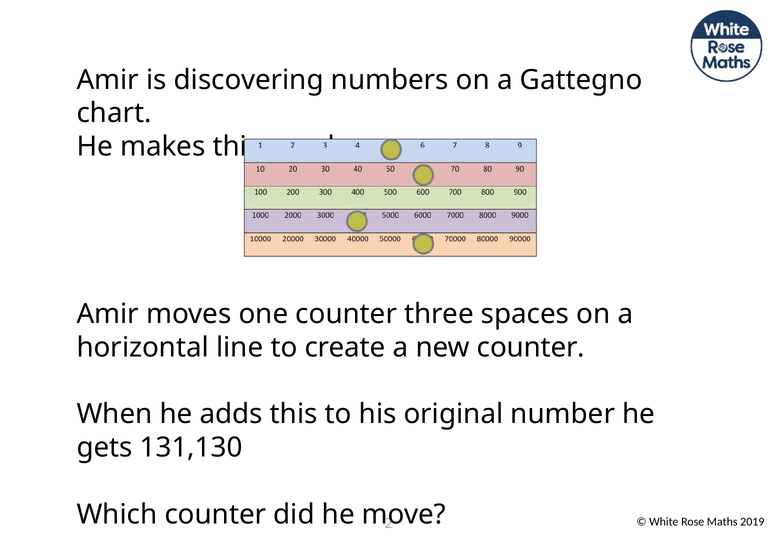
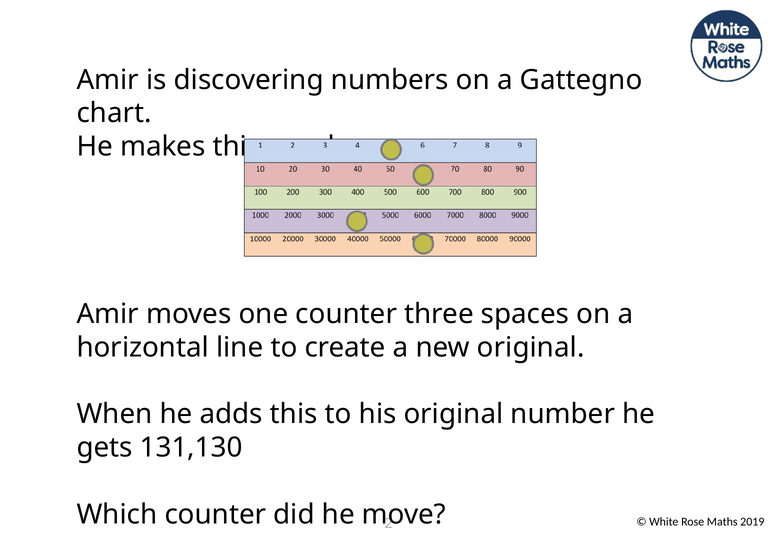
new counter: counter -> original
